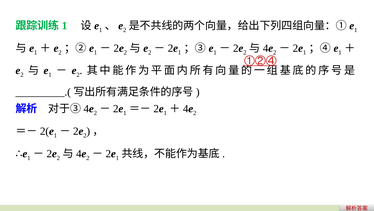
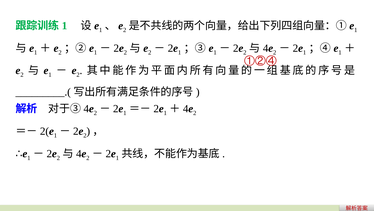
①②④ underline: present -> none
